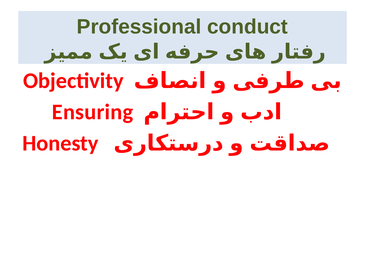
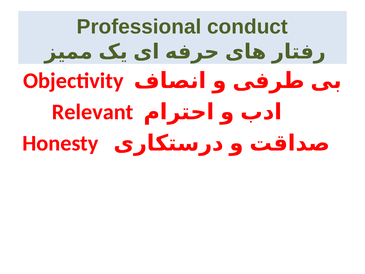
Ensuring: Ensuring -> Relevant
